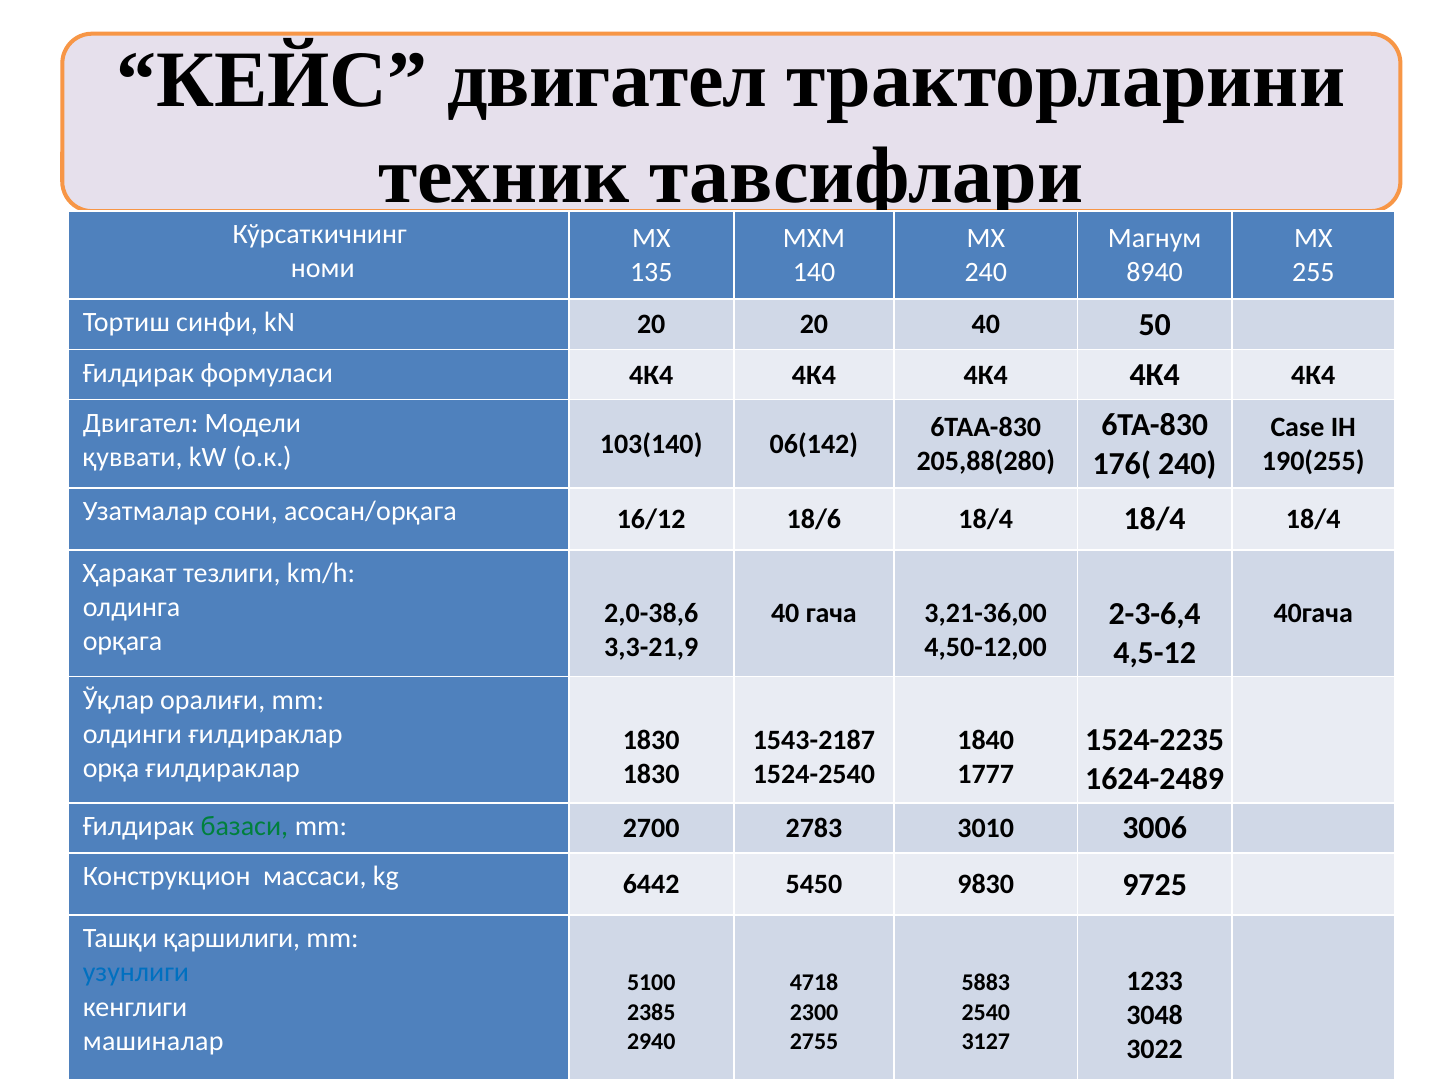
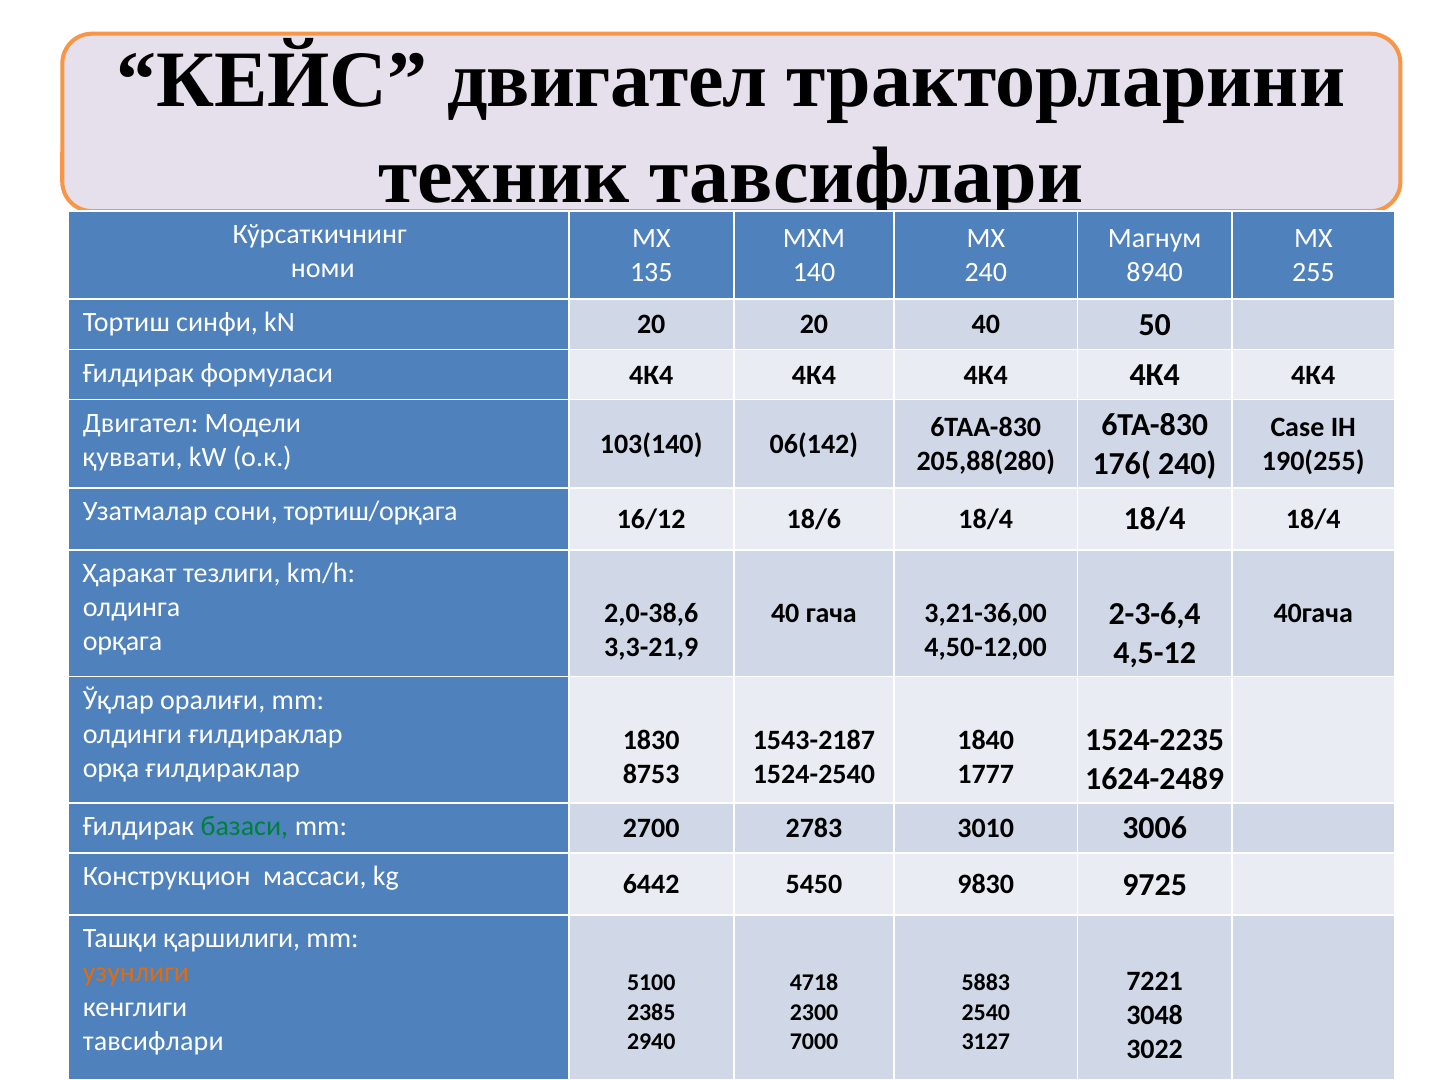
асосан/орқага: асосан/орқага -> тортиш/орқага
1830 at (651, 774): 1830 -> 8753
узунлиги colour: blue -> orange
1233: 1233 -> 7221
машиналар at (153, 1041): машиналар -> тавсифлари
2755: 2755 -> 7000
